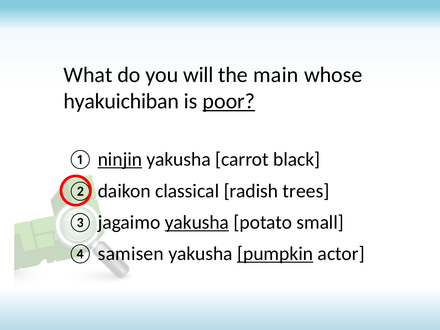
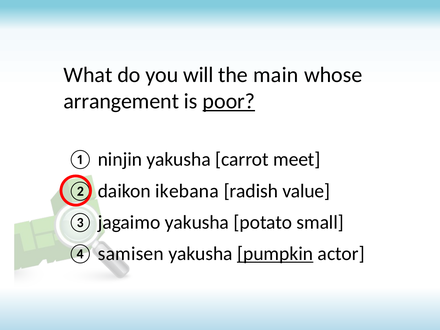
hyakuichiban: hyakuichiban -> arrangement
ninjin underline: present -> none
black: black -> meet
classical: classical -> ikebana
trees: trees -> value
yakusha at (197, 222) underline: present -> none
